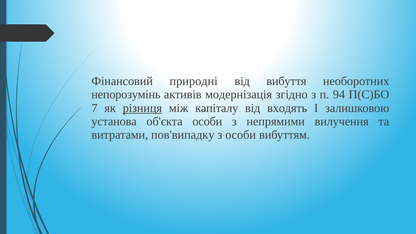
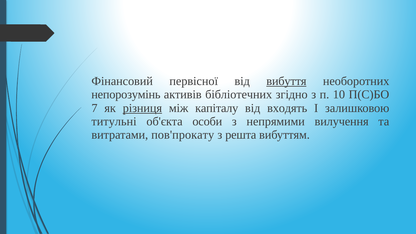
природні: природні -> первісної
вибуття underline: none -> present
модернізація: модернізація -> бібліотечних
94: 94 -> 10
установа: установа -> титульні
пов'випадку: пов'випадку -> пов'прокату
з особи: особи -> решта
